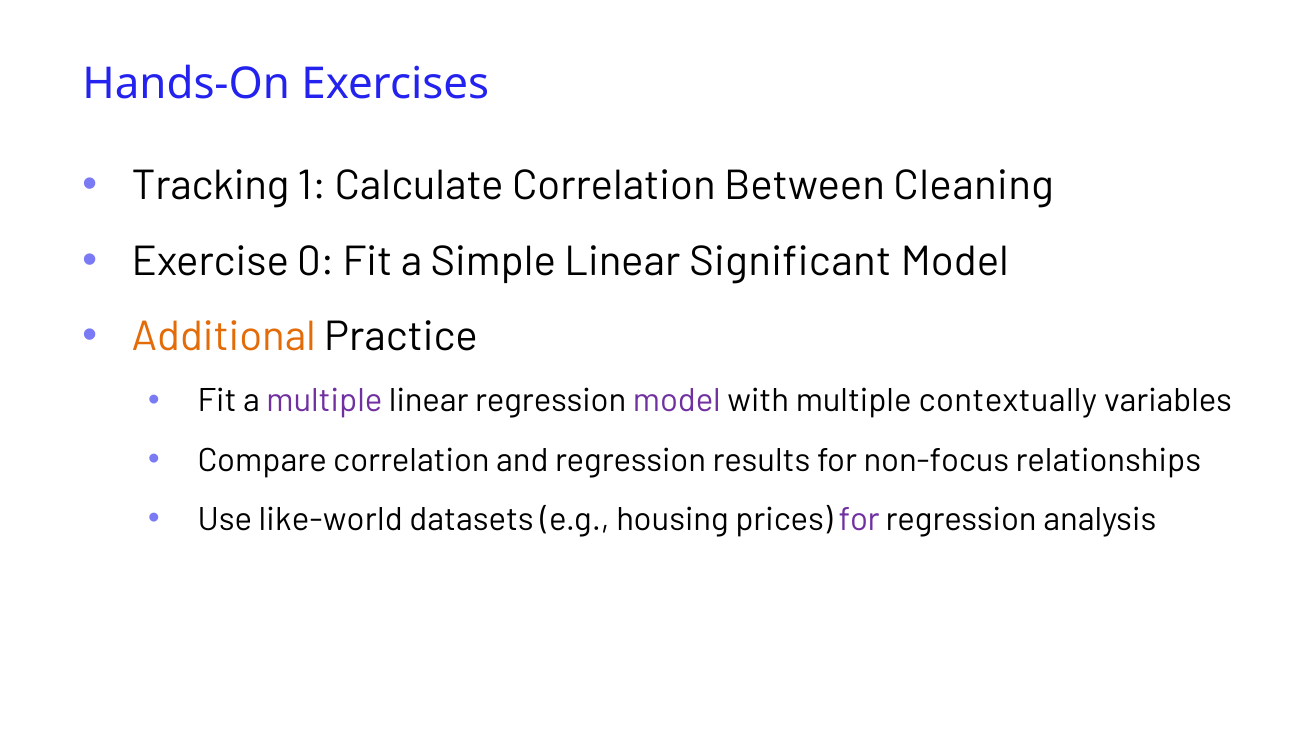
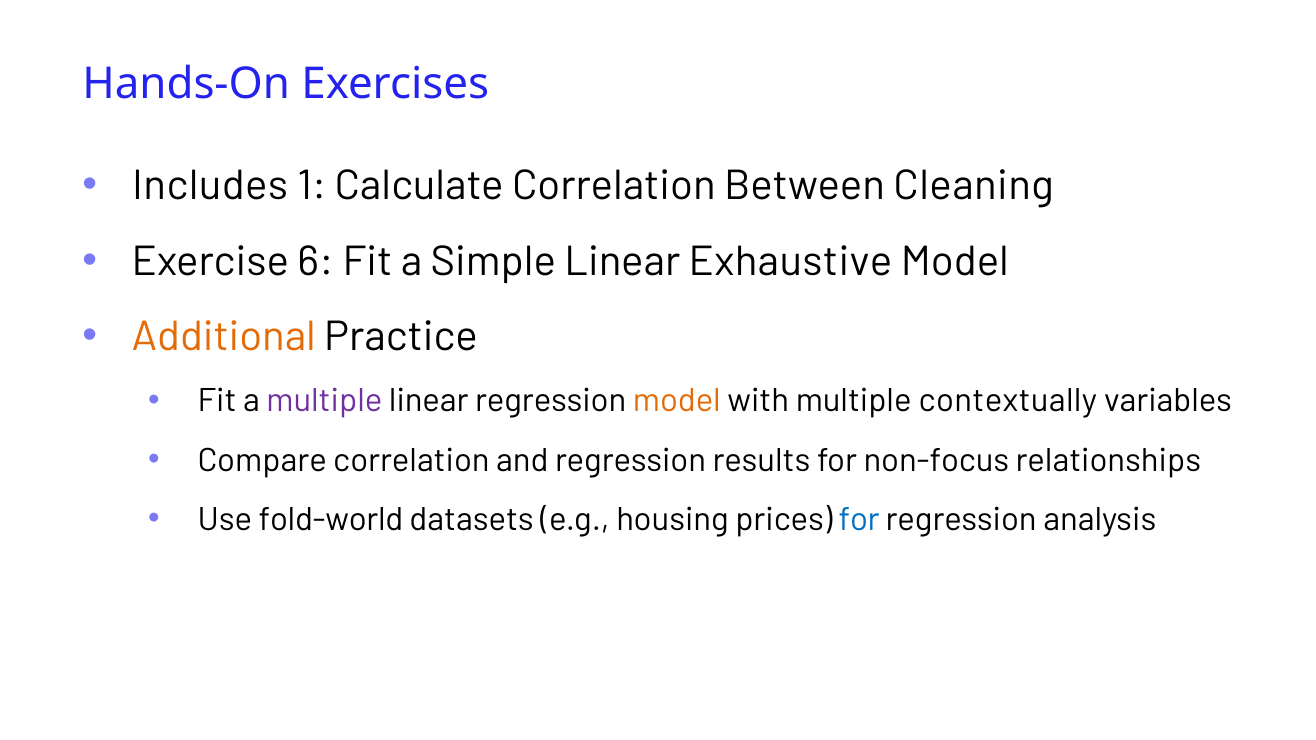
Tracking: Tracking -> Includes
0: 0 -> 6
Significant: Significant -> Exhaustive
model at (677, 401) colour: purple -> orange
like-world: like-world -> fold-world
for at (859, 520) colour: purple -> blue
